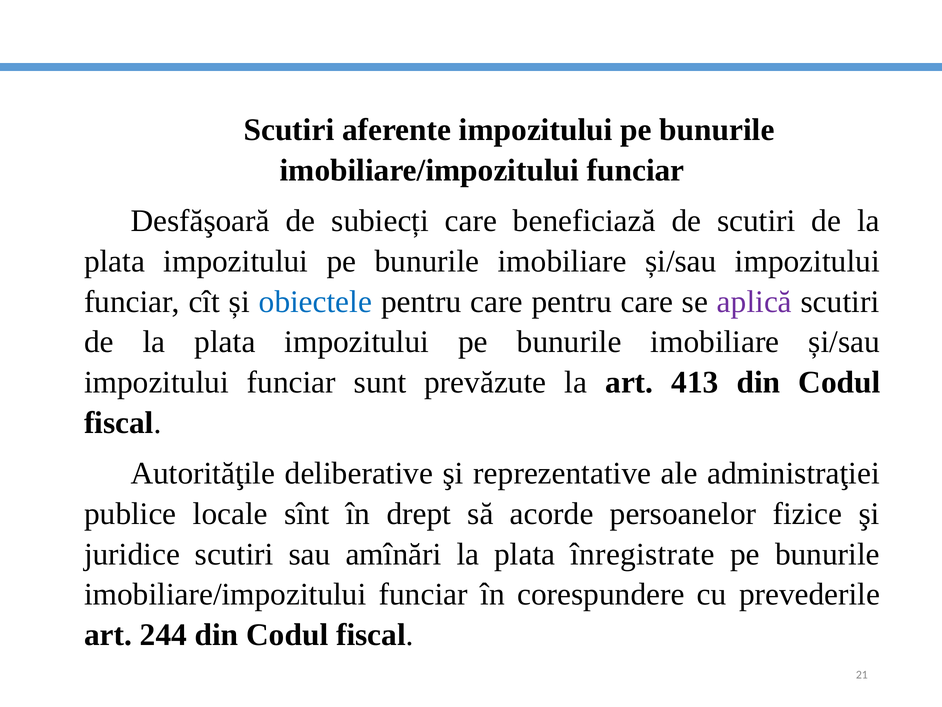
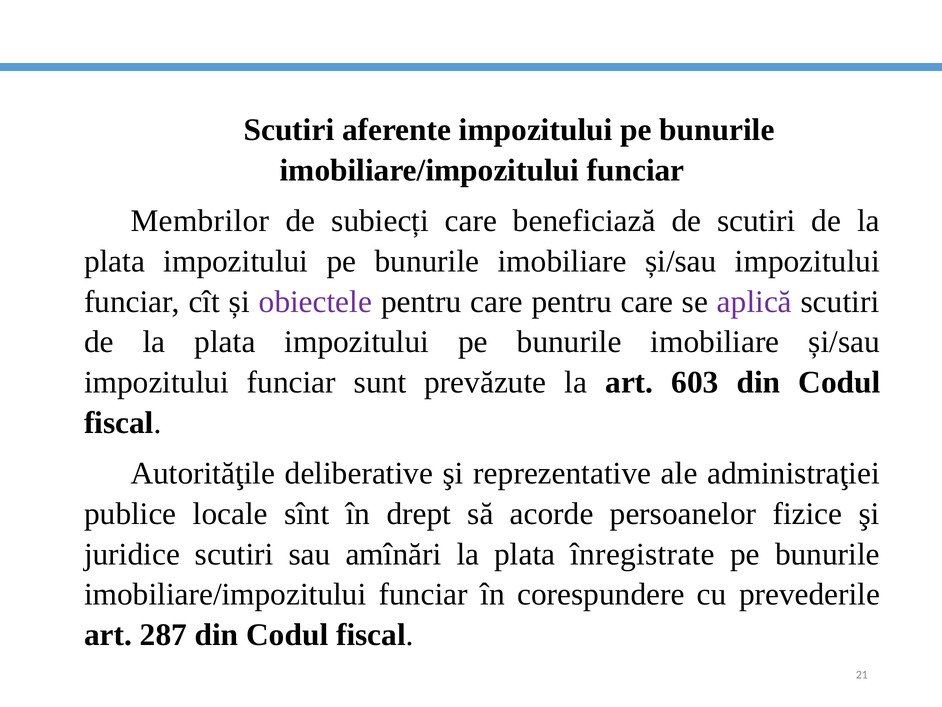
Desfăşoară: Desfăşoară -> Membrilor
obiectele colour: blue -> purple
413: 413 -> 603
244: 244 -> 287
